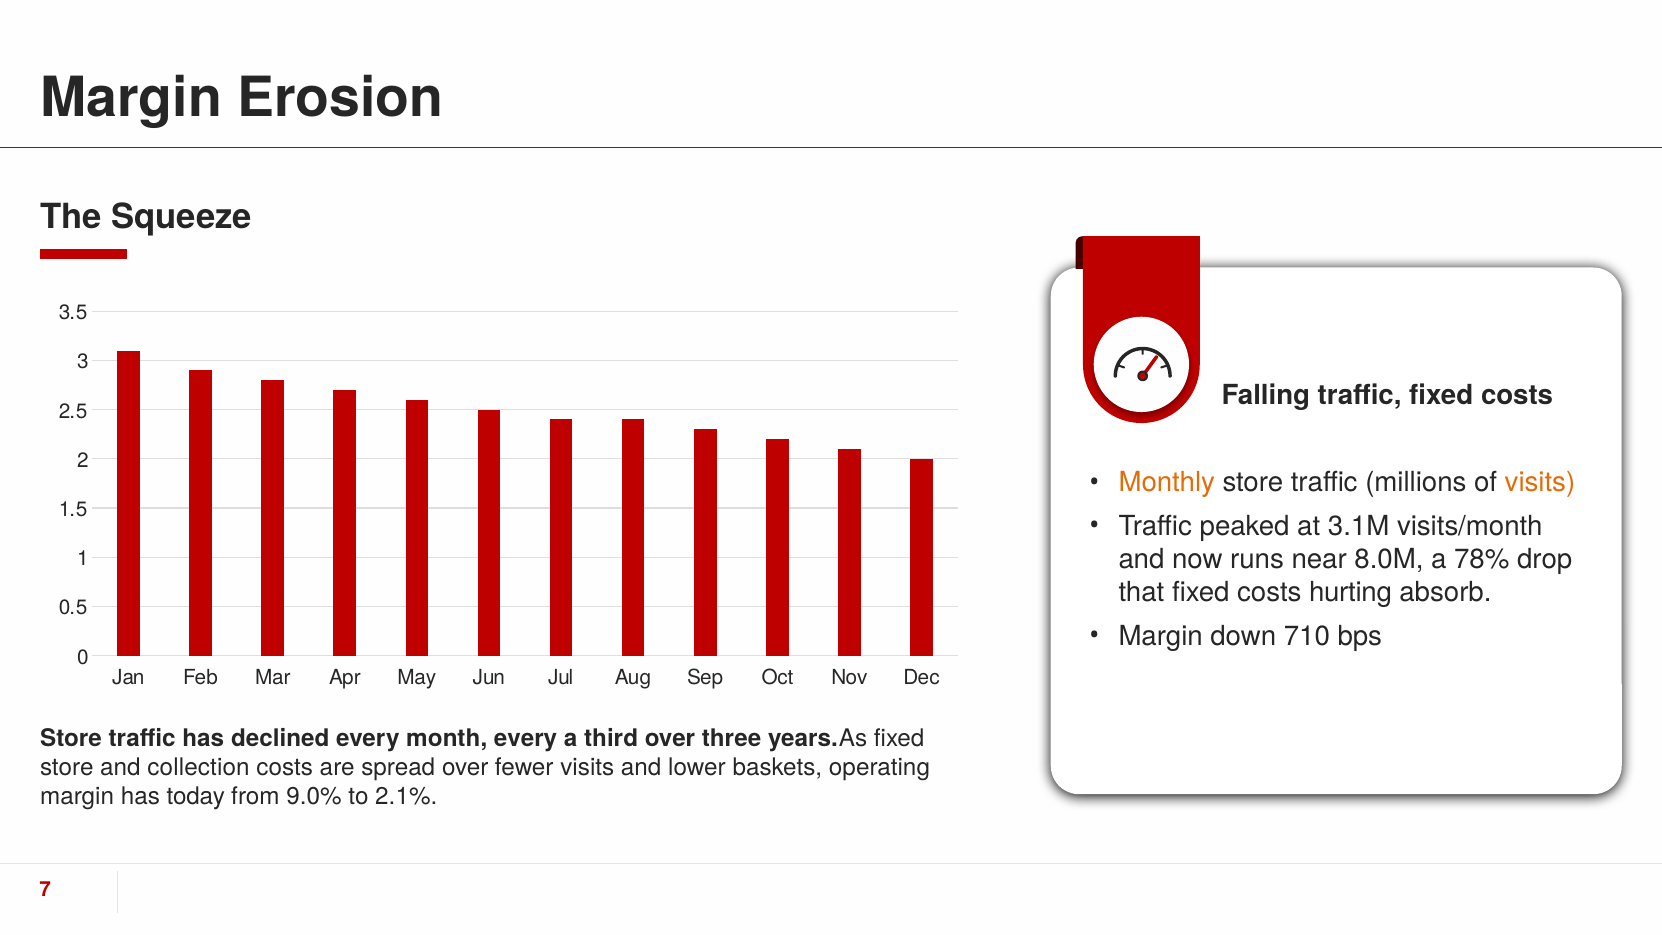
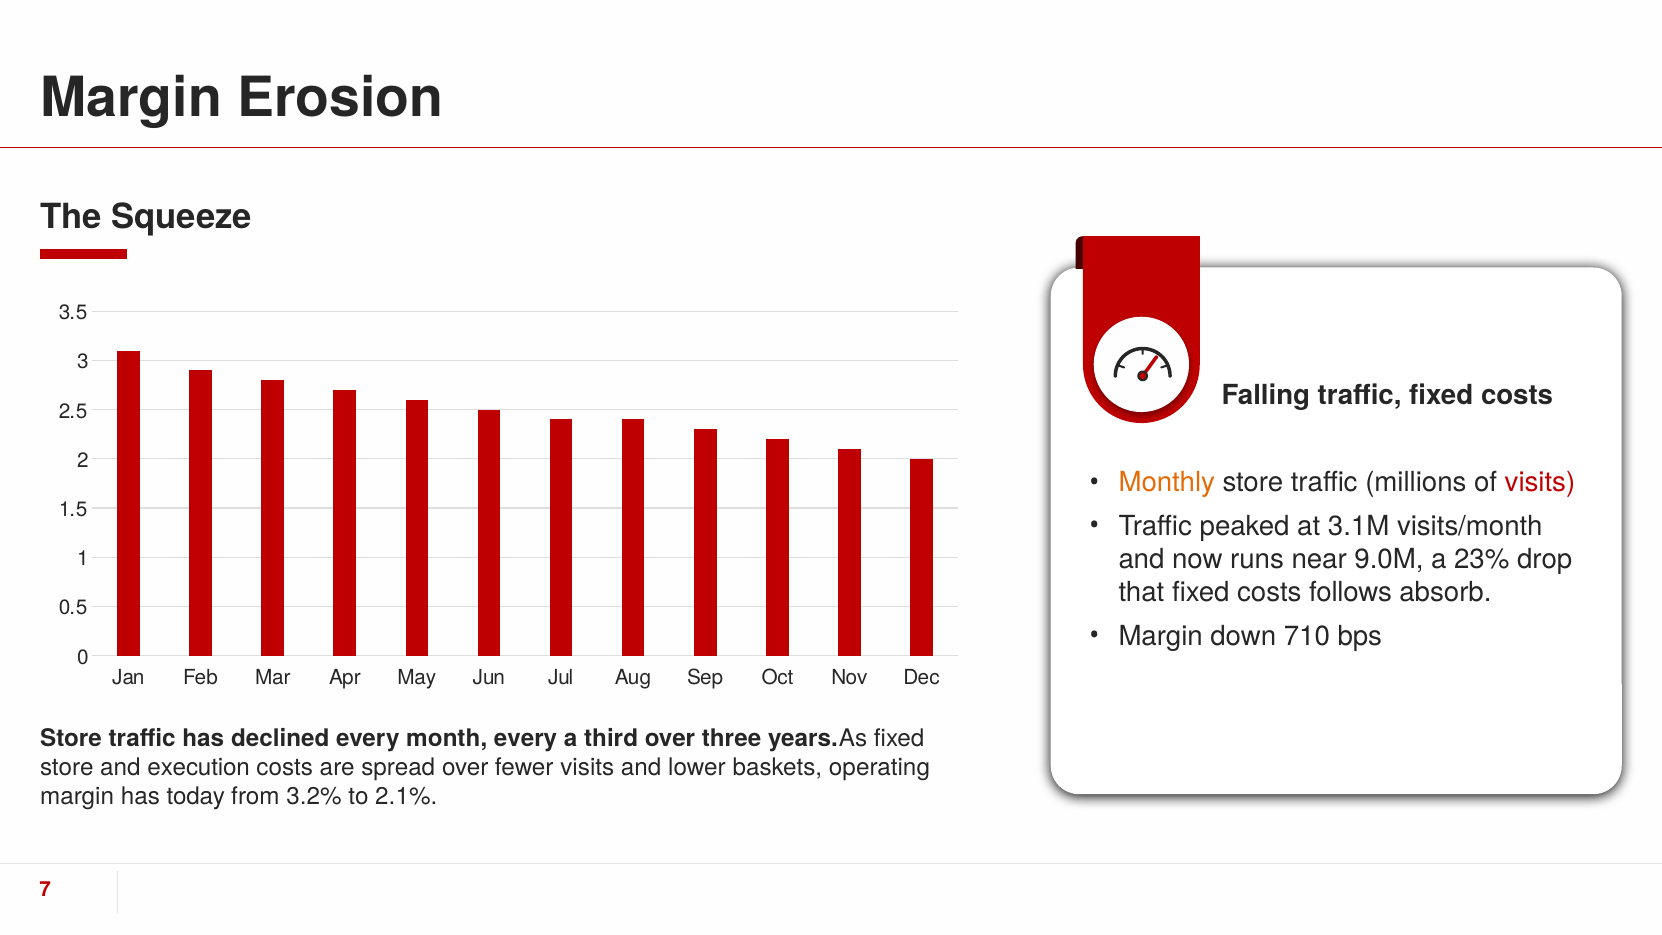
visits at (1540, 482) colour: orange -> red
8.0M: 8.0M -> 9.0M
78%: 78% -> 23%
hurting: hurting -> follows
collection: collection -> execution
9.0%: 9.0% -> 3.2%
